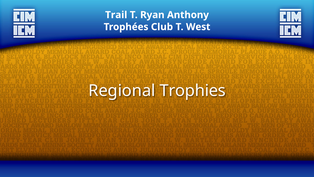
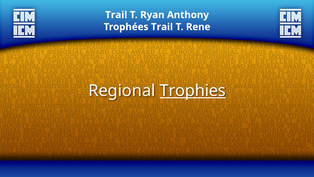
Trophées Club: Club -> Trail
West: West -> Rene
Trophies underline: none -> present
